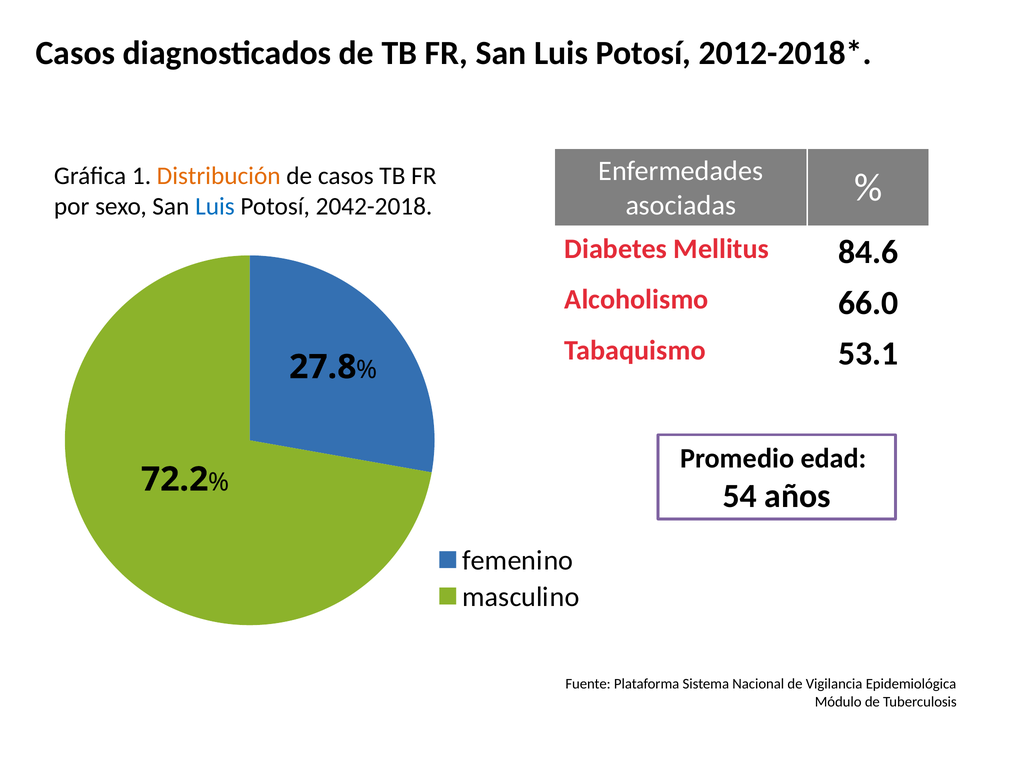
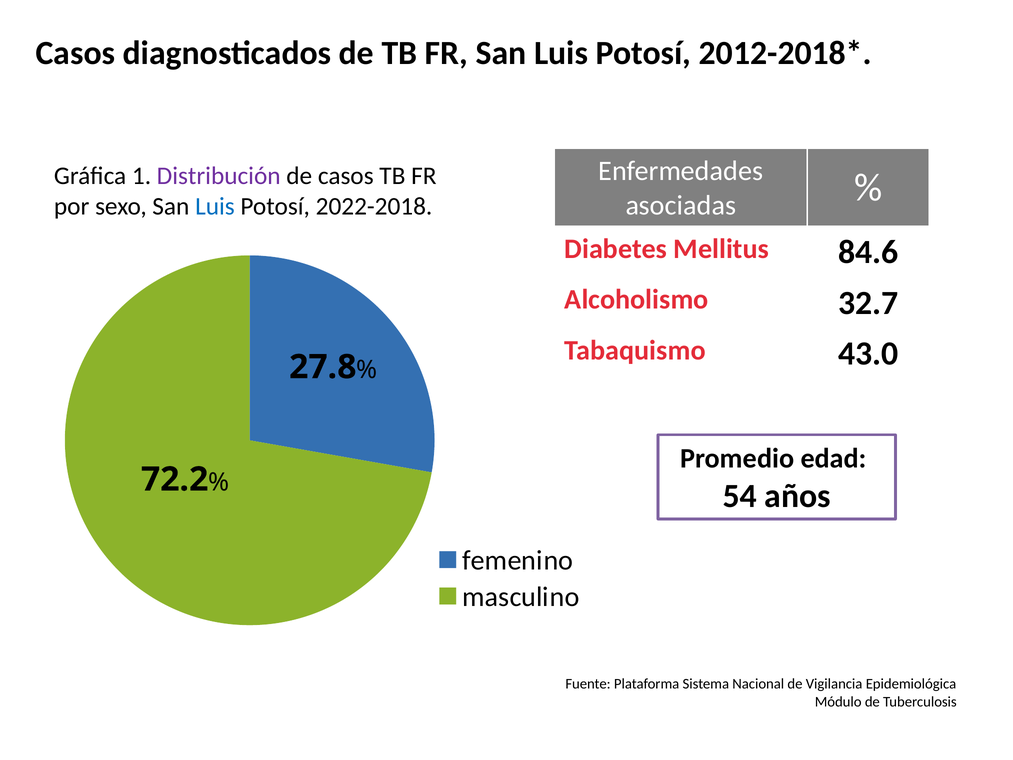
Distribución colour: orange -> purple
2042-2018: 2042-2018 -> 2022-2018
66.0: 66.0 -> 32.7
53.1: 53.1 -> 43.0
